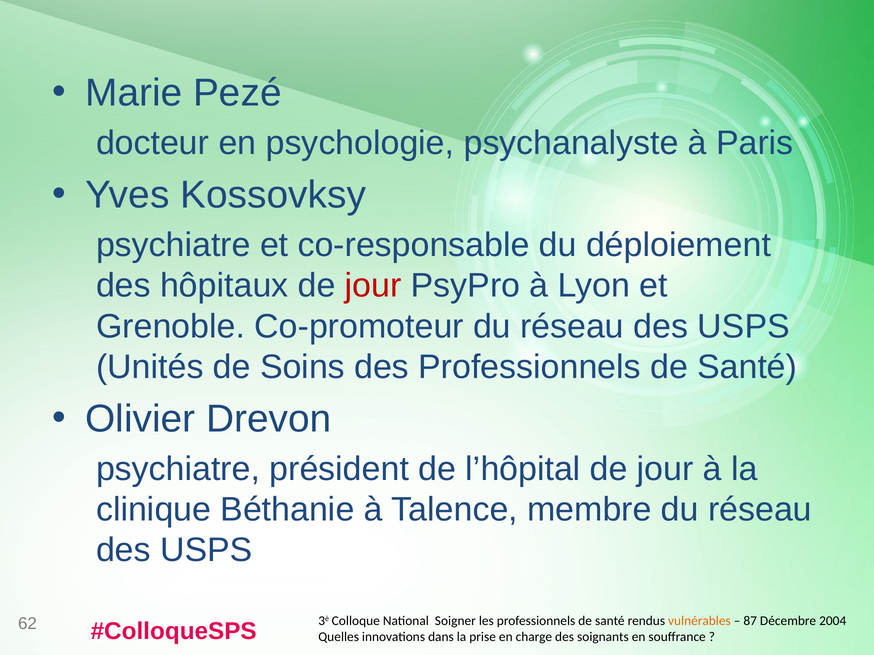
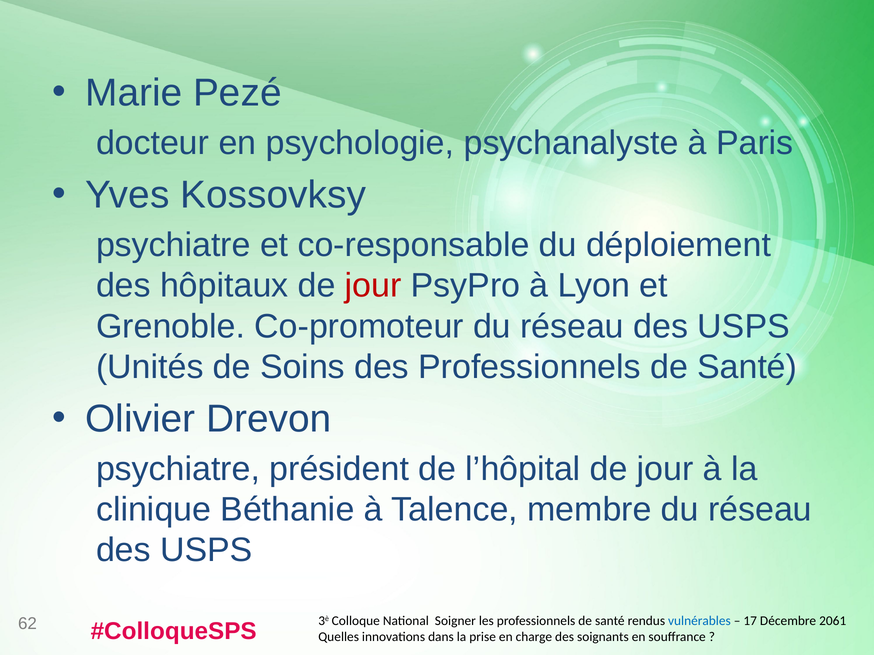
vulnérables colour: orange -> blue
87: 87 -> 17
2004: 2004 -> 2061
